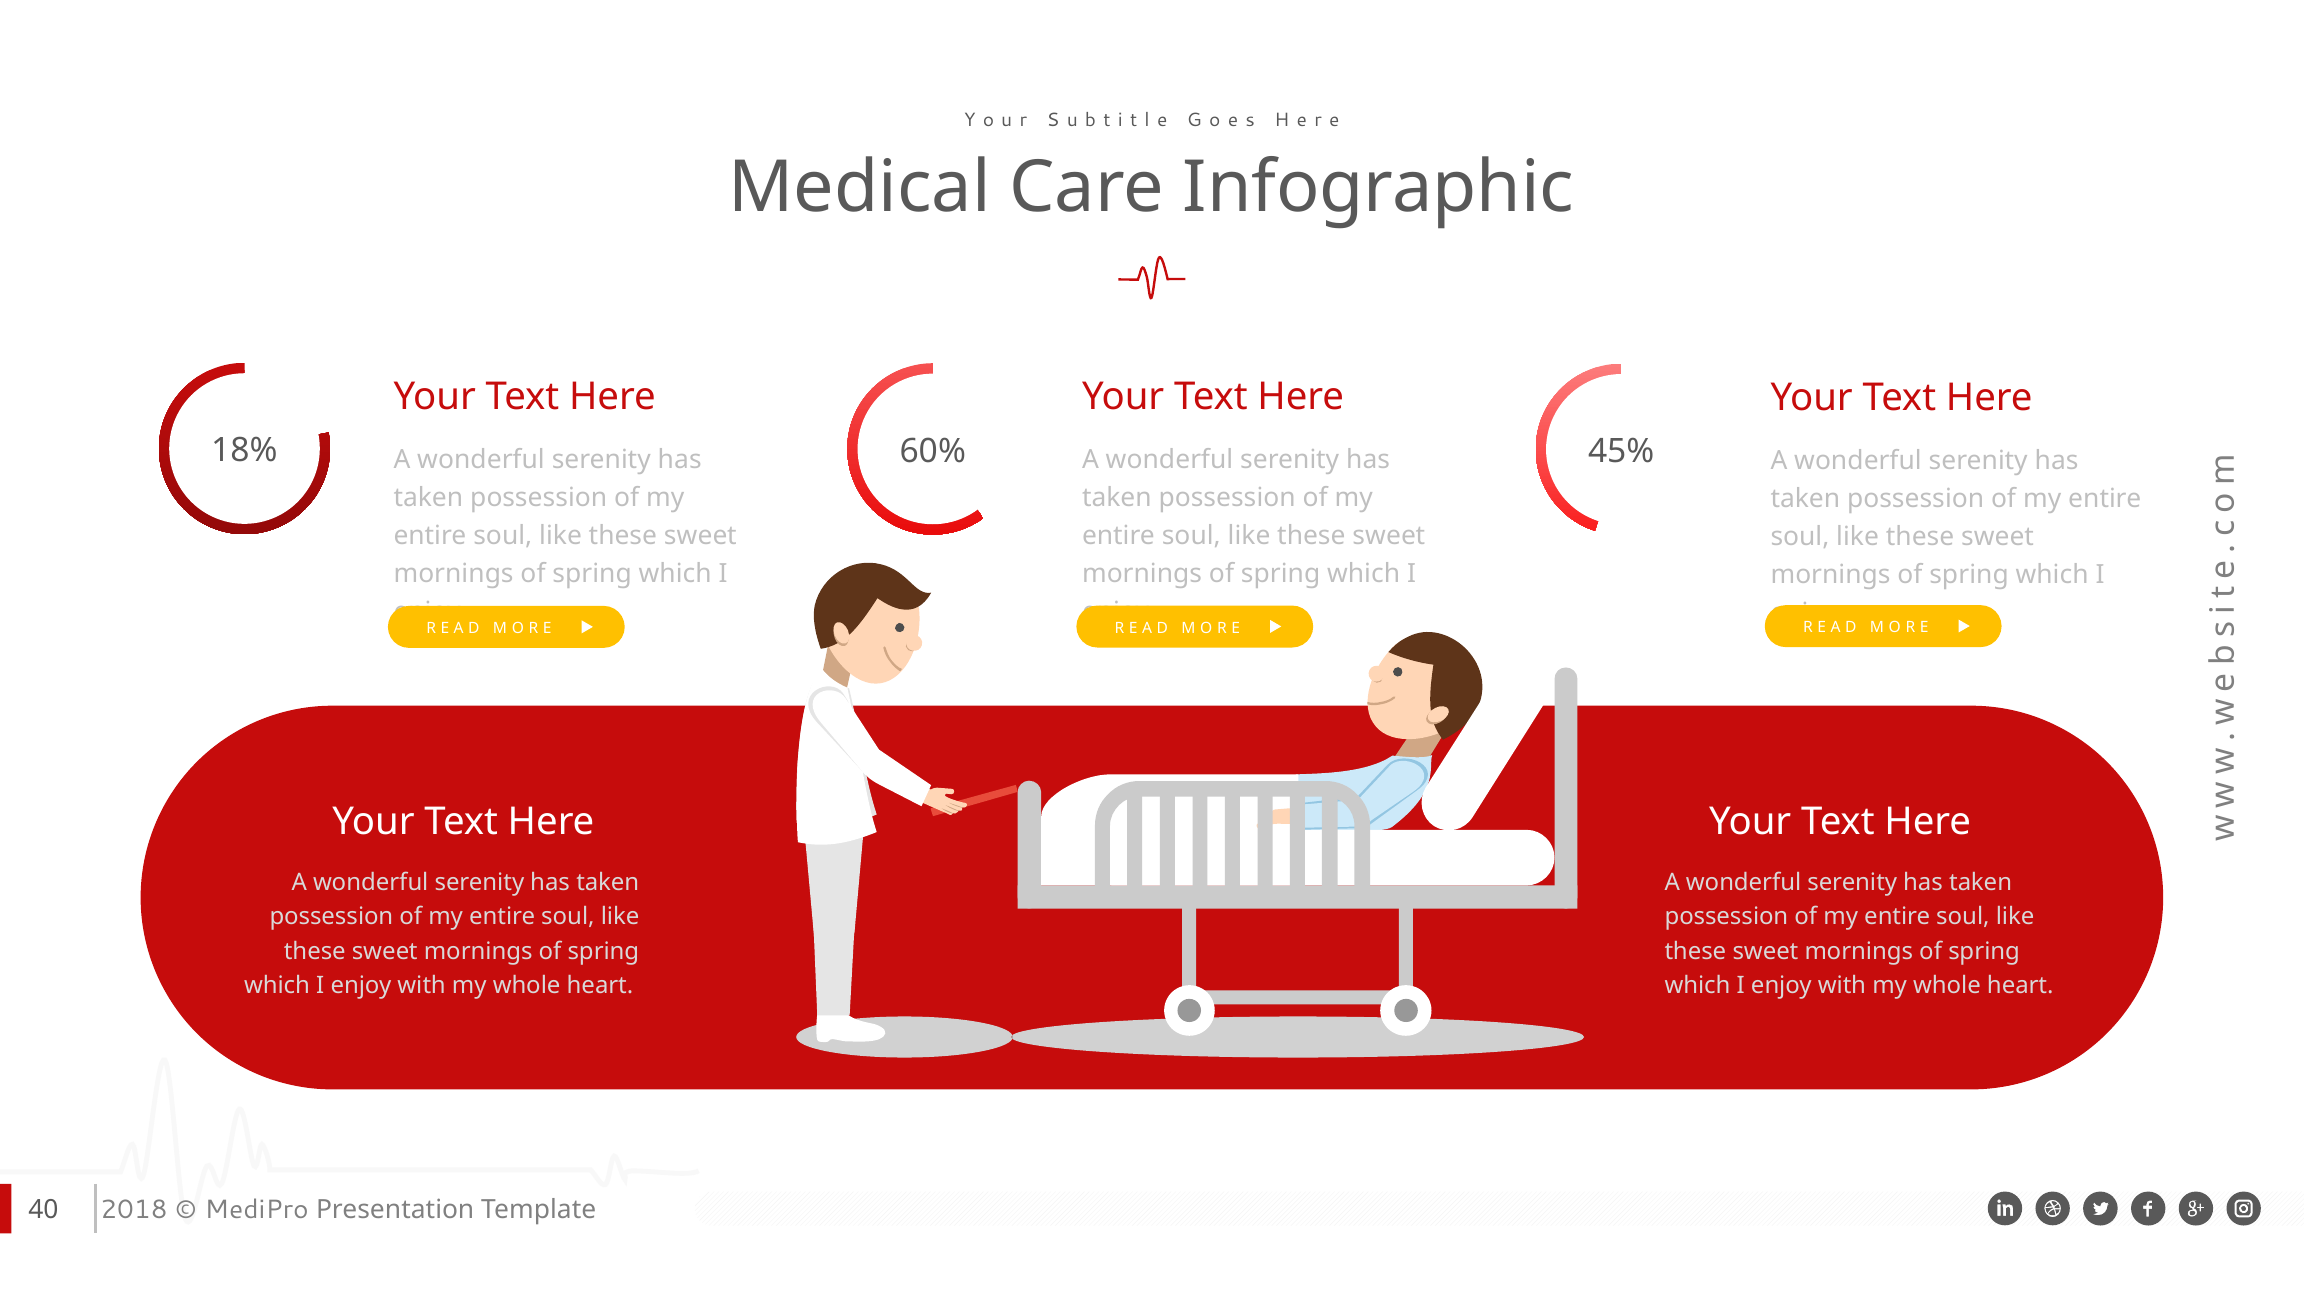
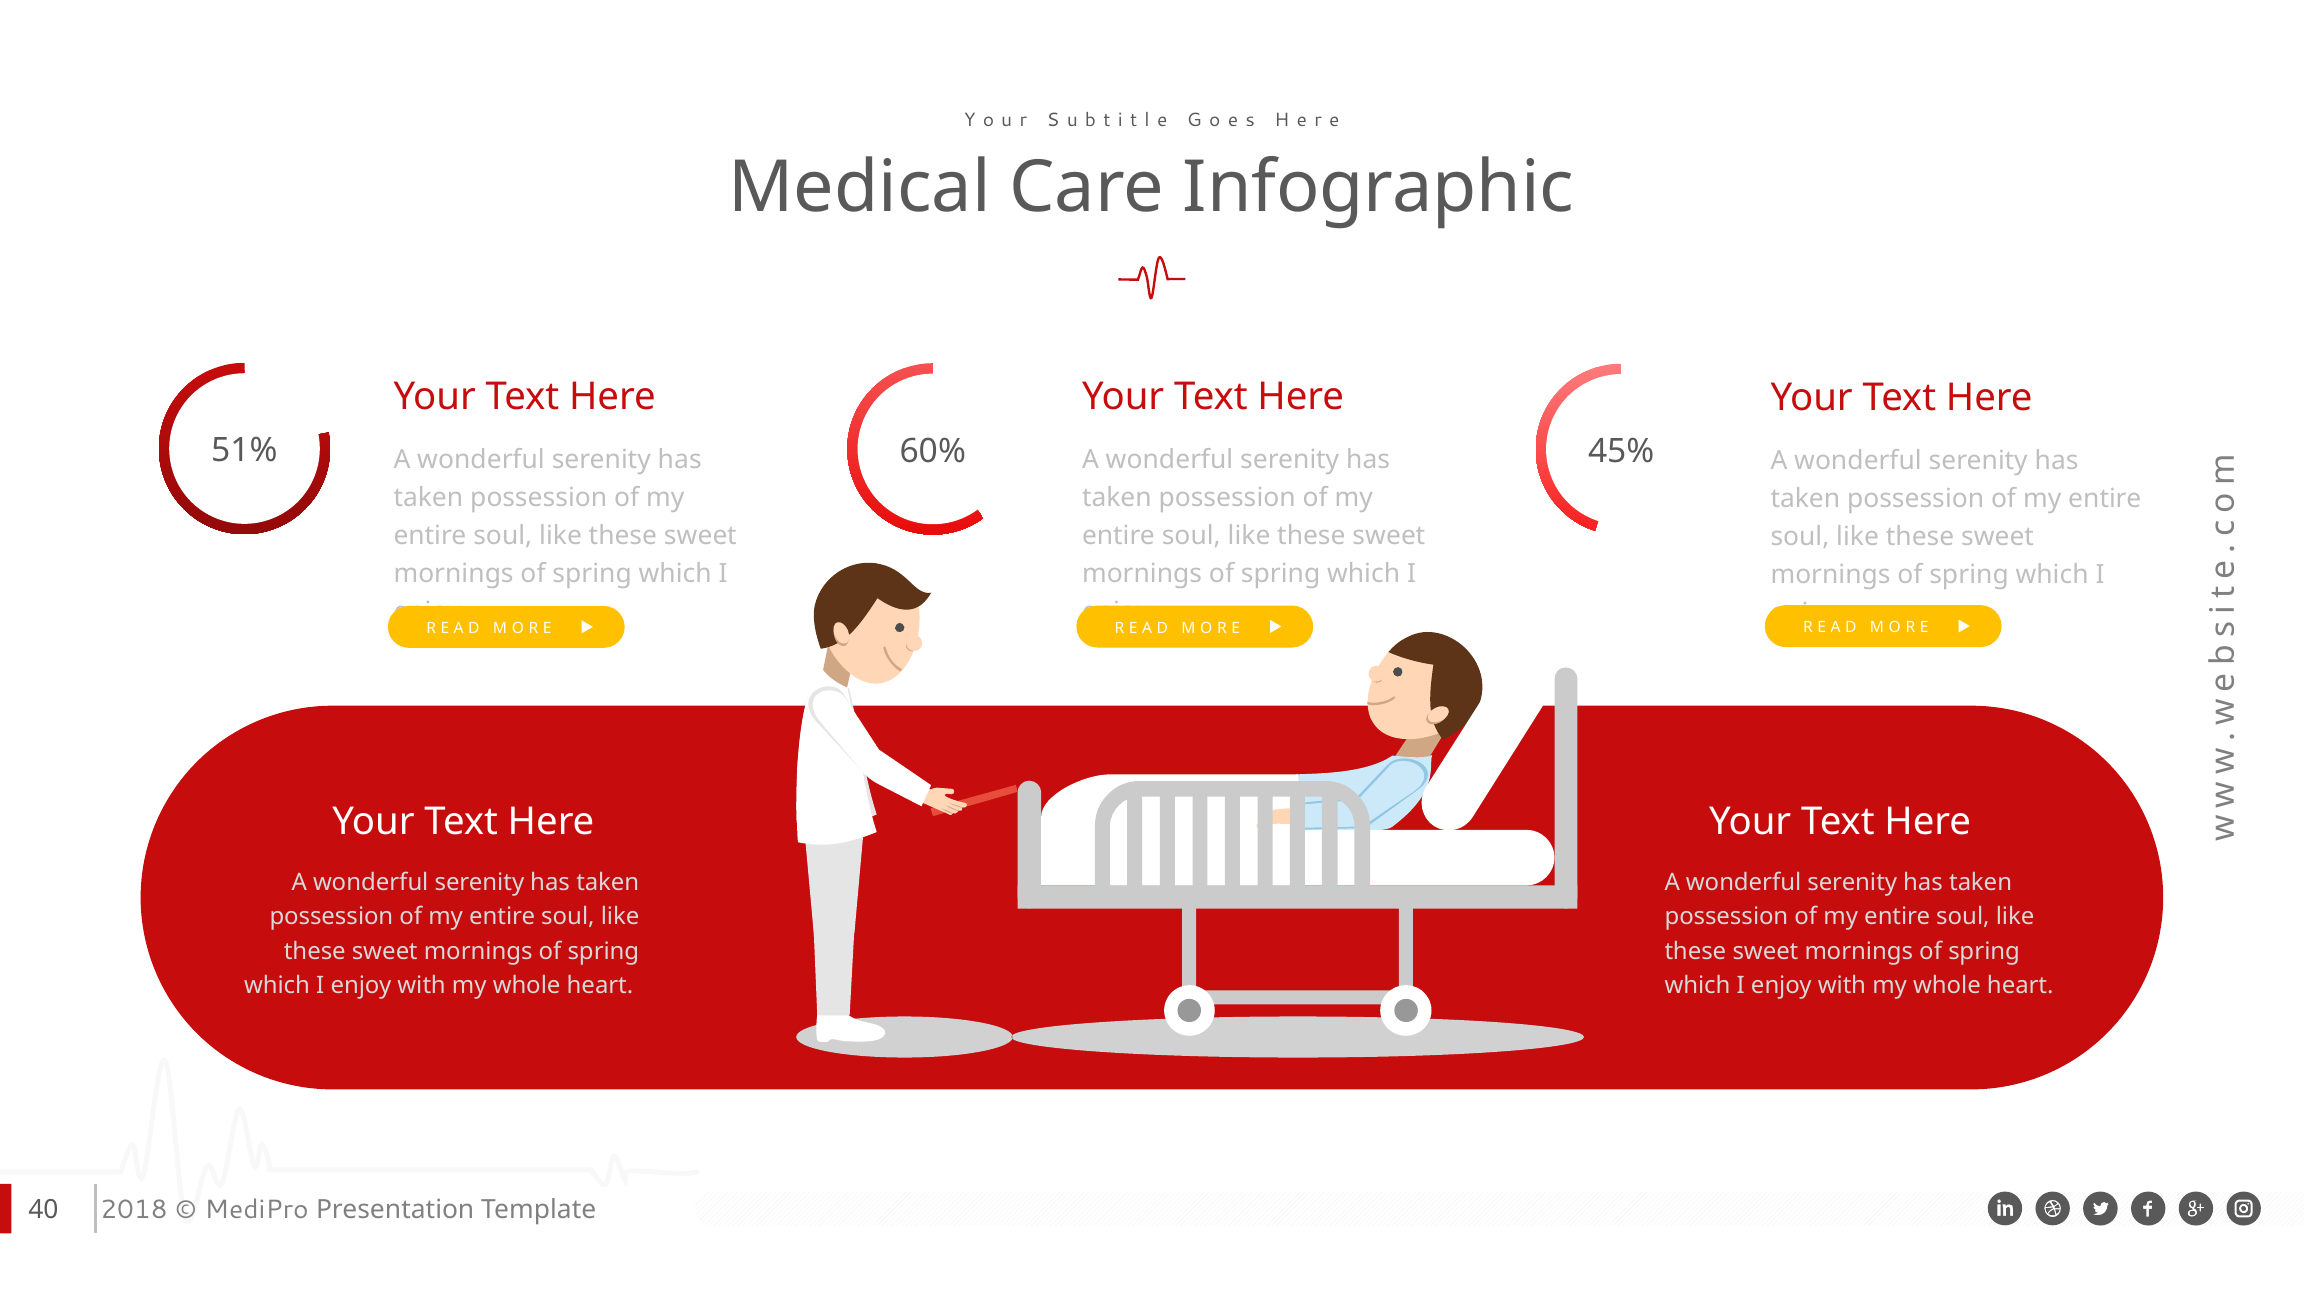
18%: 18% -> 51%
